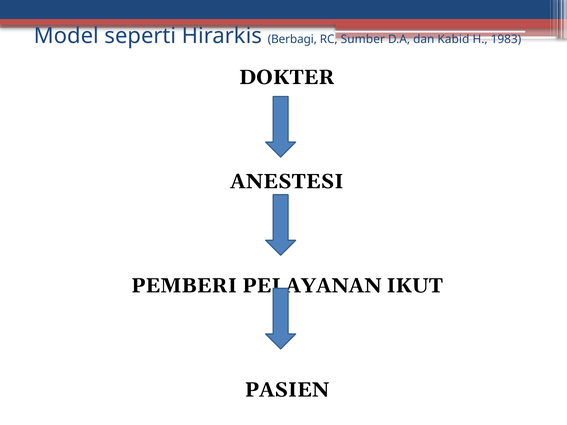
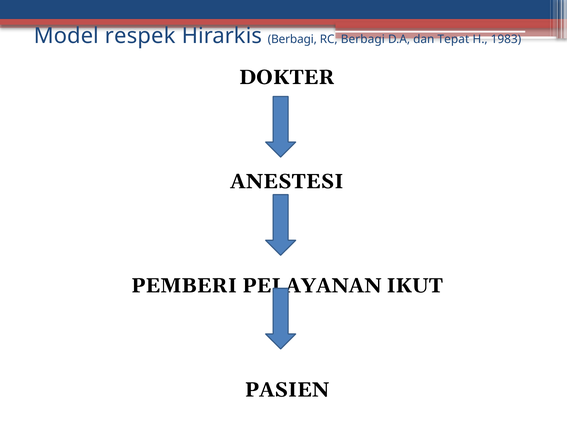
seperti: seperti -> respek
RC Sumber: Sumber -> Berbagi
Kabid: Kabid -> Tepat
